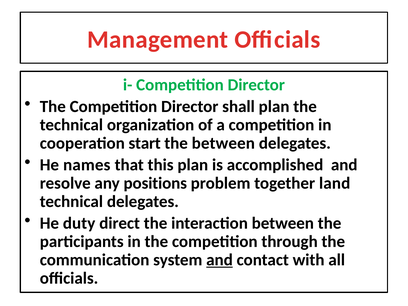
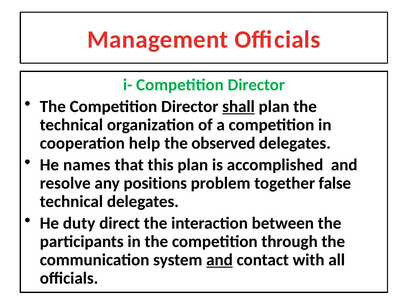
shall underline: none -> present
start: start -> help
the between: between -> observed
land: land -> false
